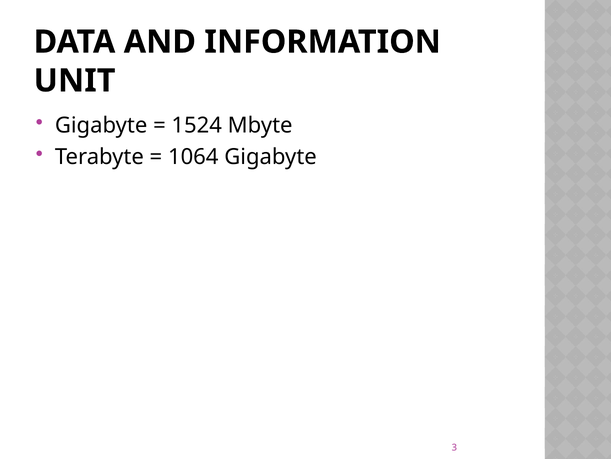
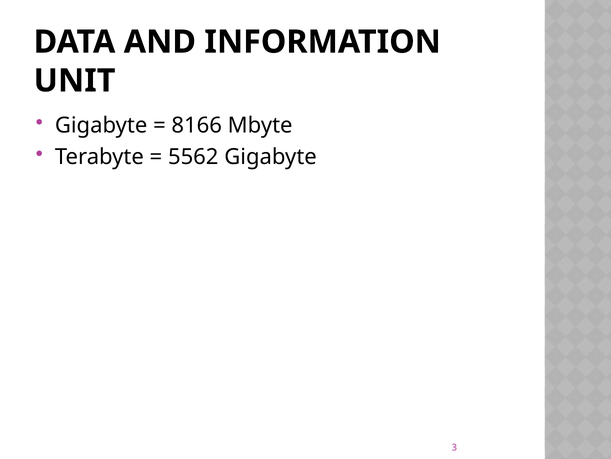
1524: 1524 -> 8166
1064: 1064 -> 5562
